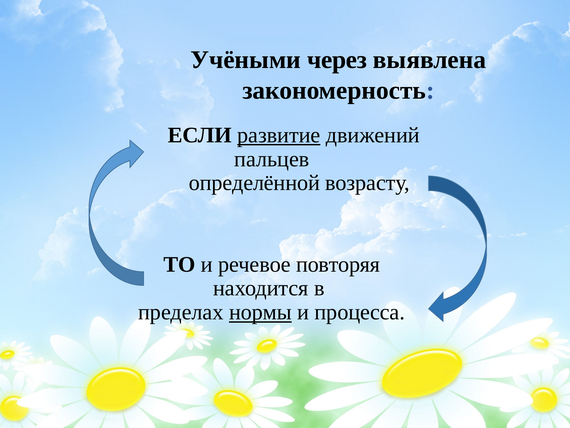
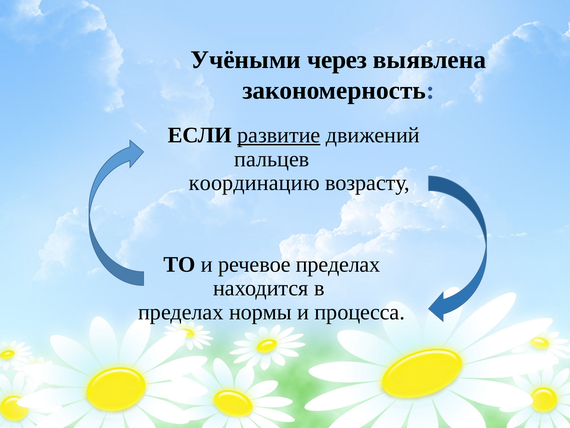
определённой: определённой -> координацию
речевое повторяя: повторяя -> пределах
нормы underline: present -> none
